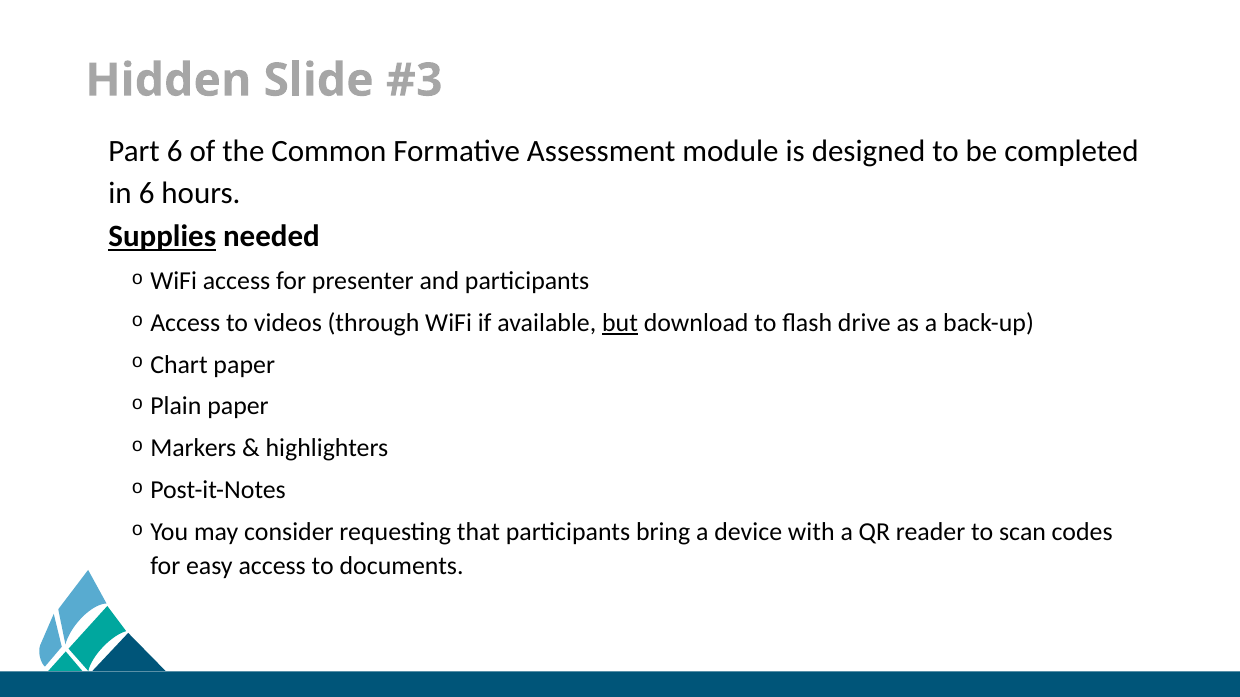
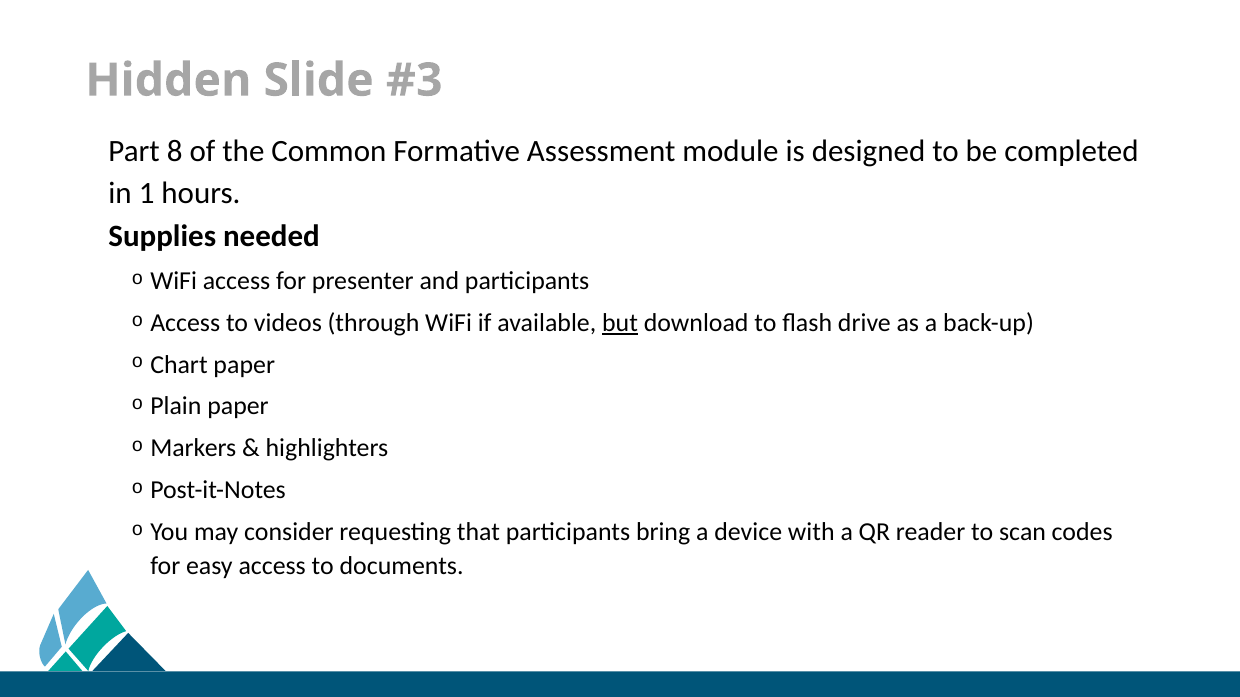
Part 6: 6 -> 8
in 6: 6 -> 1
Supplies underline: present -> none
